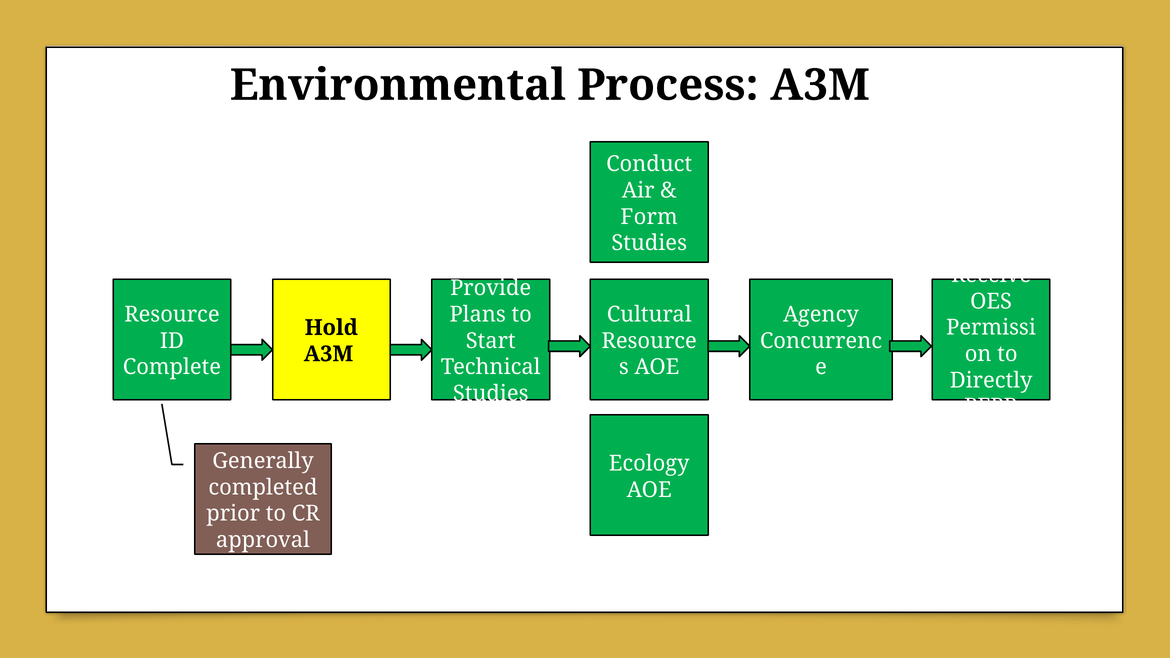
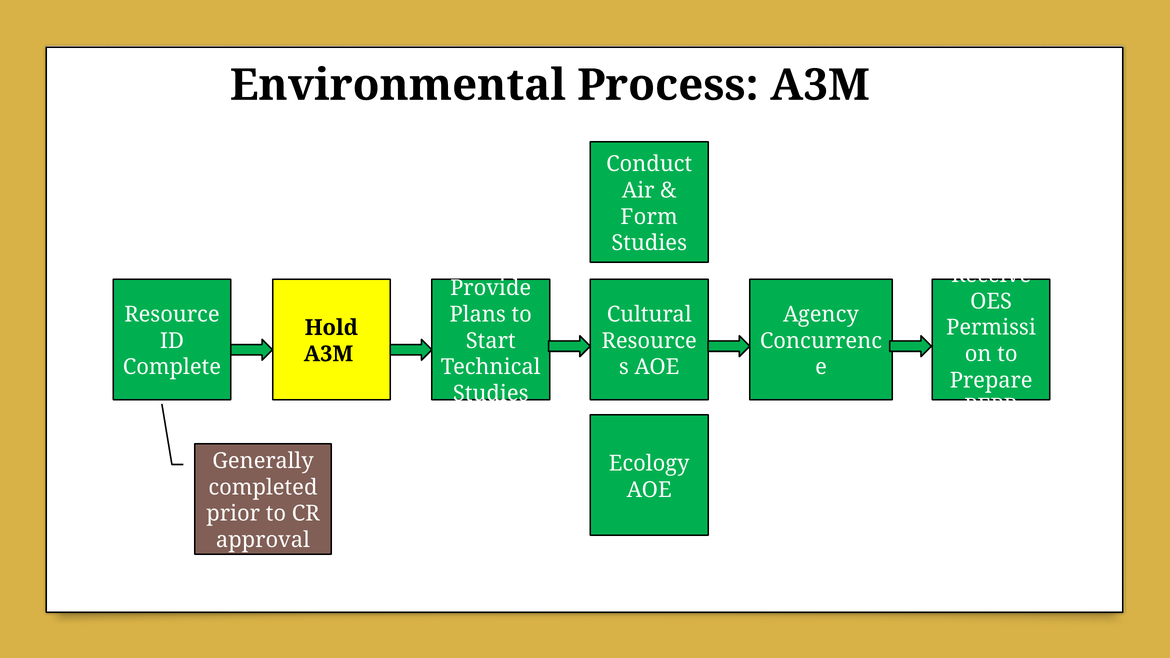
Directly: Directly -> Prepare
